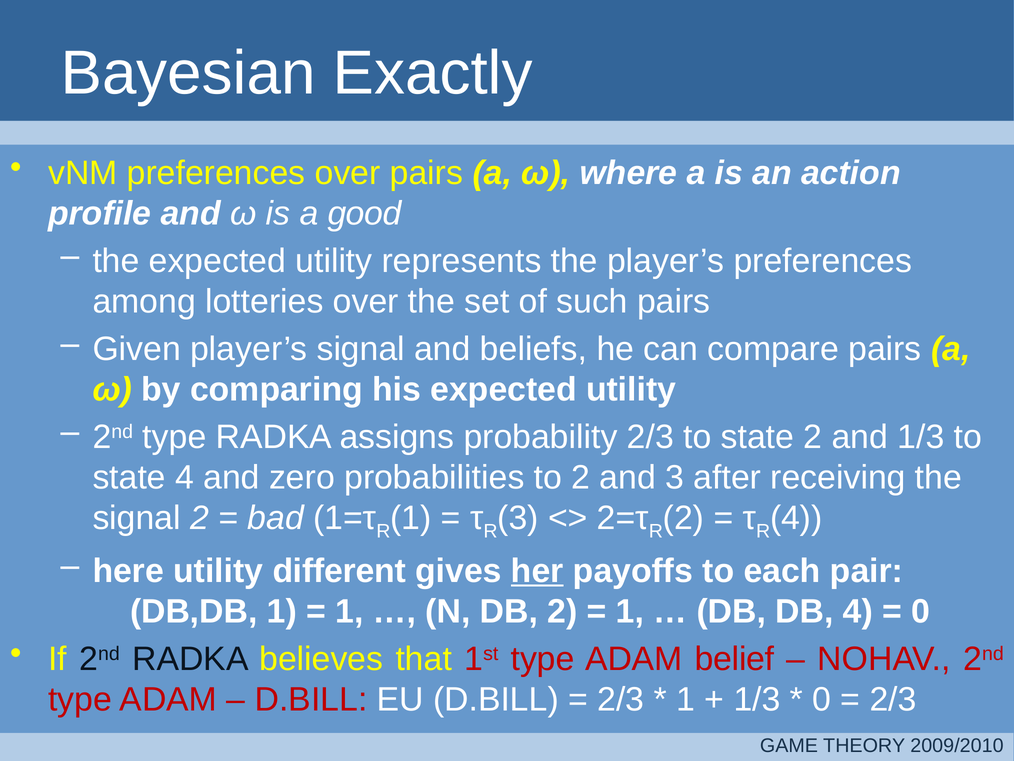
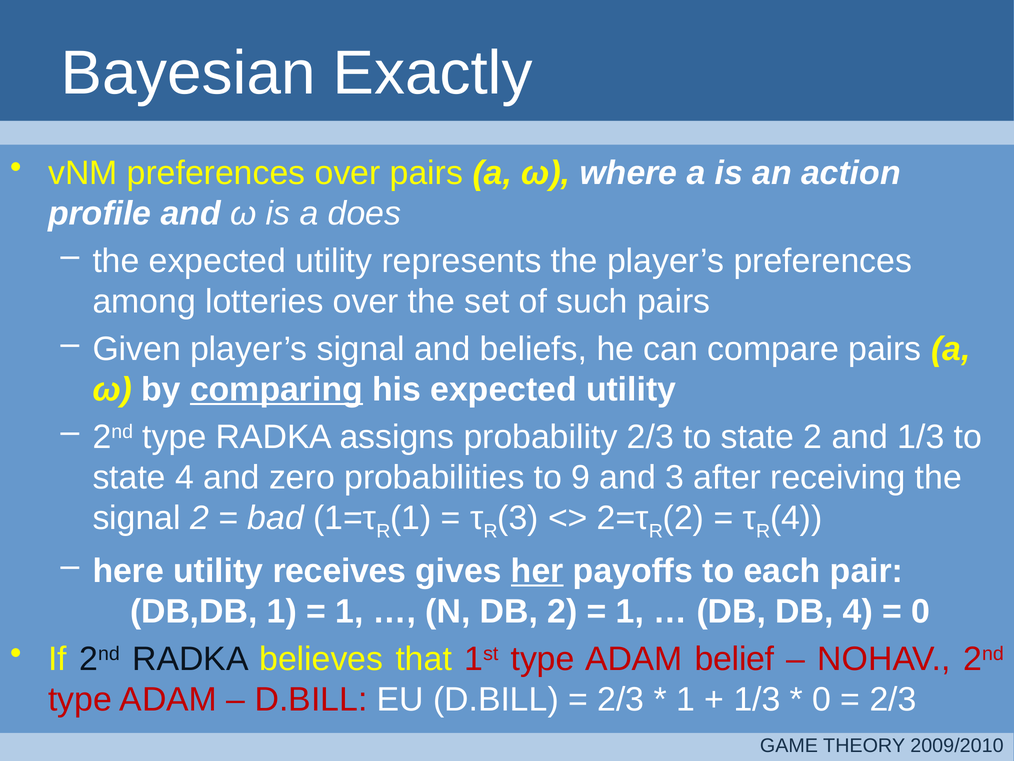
good: good -> does
comparing underline: none -> present
to 2: 2 -> 9
different: different -> receives
